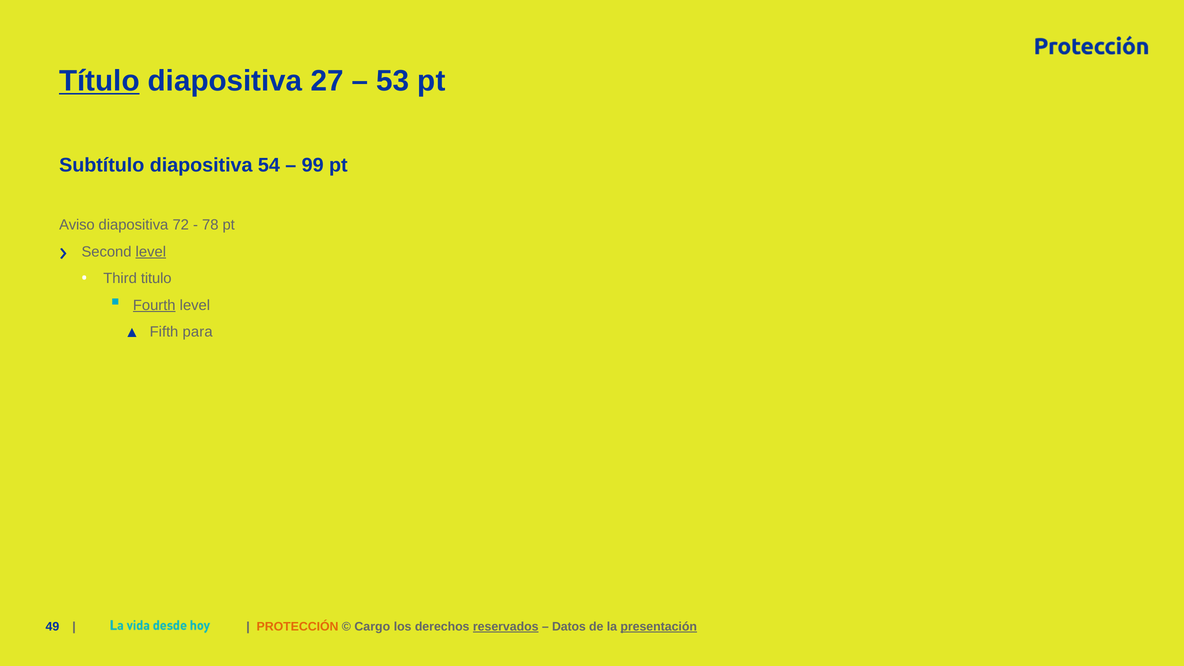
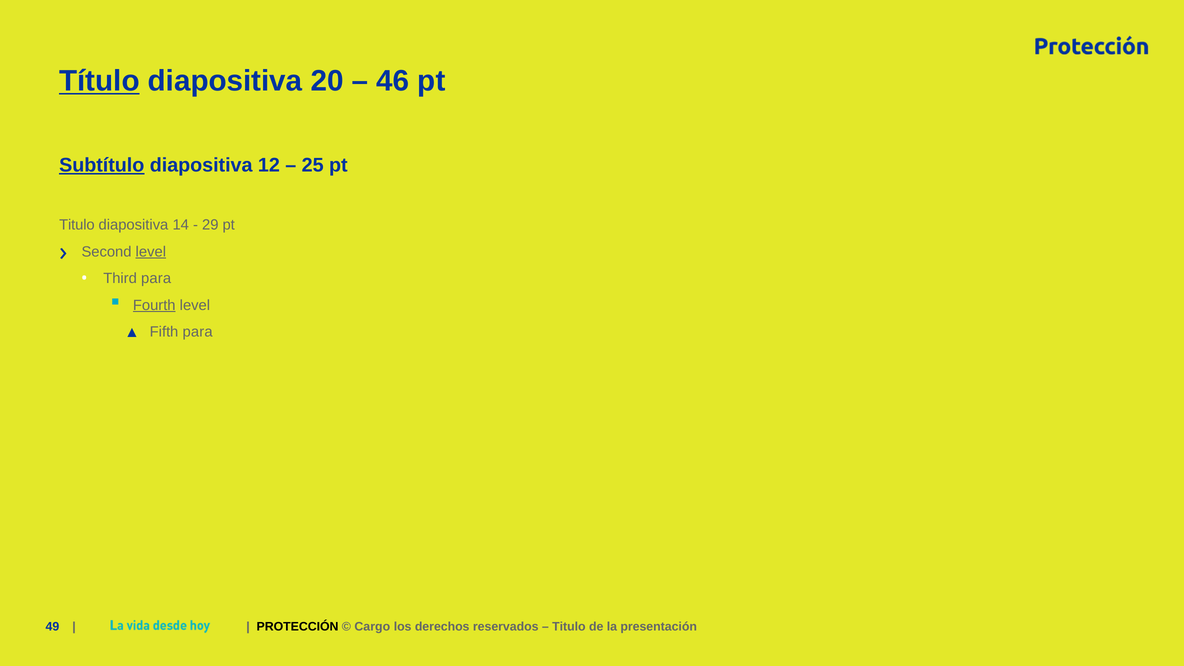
27: 27 -> 20
53: 53 -> 46
Subtítulo underline: none -> present
54: 54 -> 12
99: 99 -> 25
Aviso at (77, 225): Aviso -> Titulo
72: 72 -> 14
78: 78 -> 29
Third titulo: titulo -> para
PROTECCIÓN colour: orange -> black
reservados underline: present -> none
Datos at (569, 627): Datos -> Titulo
presentación underline: present -> none
